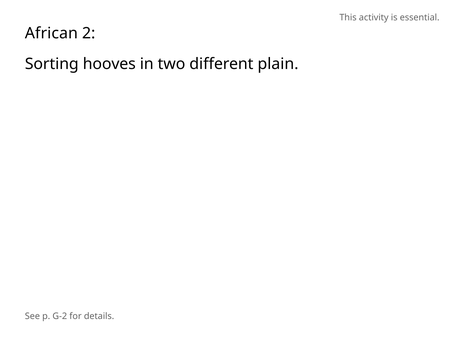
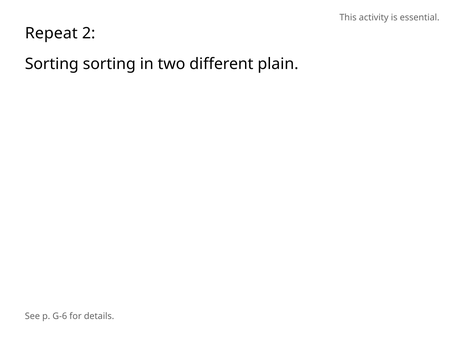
African: African -> Repeat
Sorting hooves: hooves -> sorting
G-2: G-2 -> G-6
